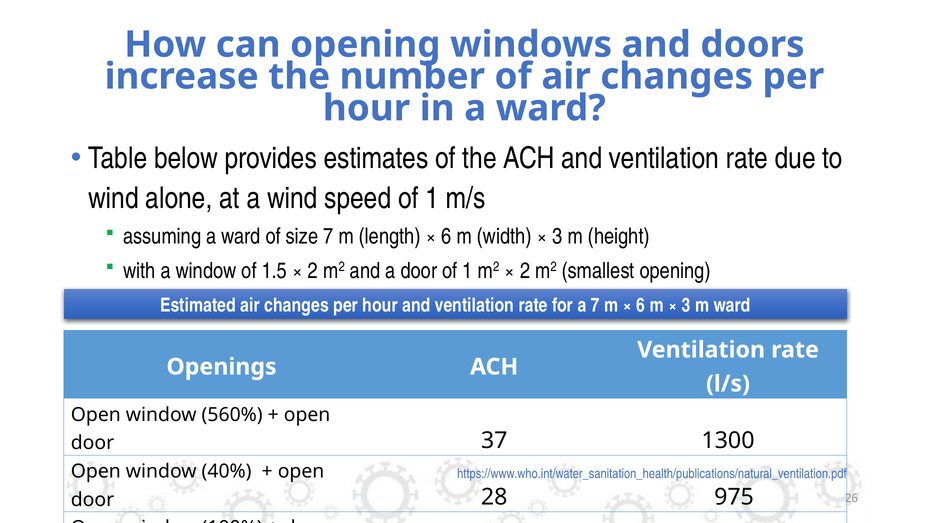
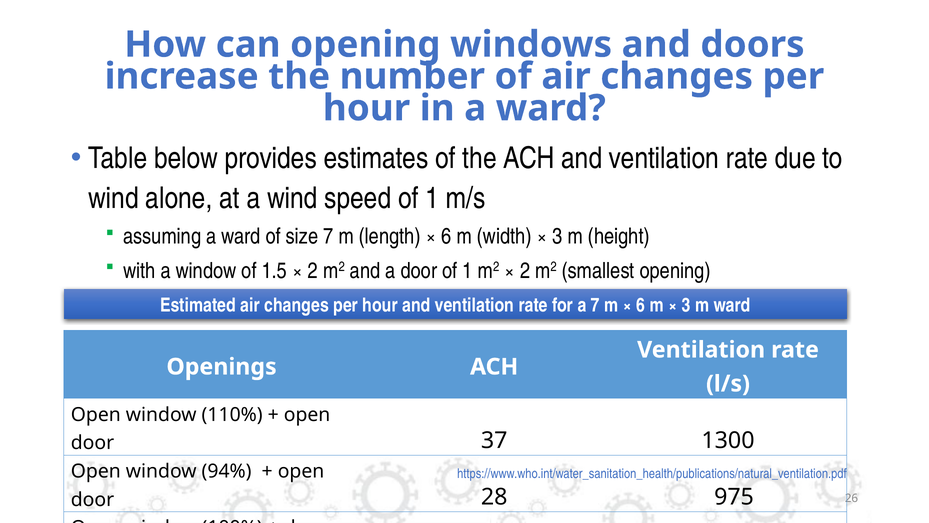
560%: 560% -> 110%
40%: 40% -> 94%
